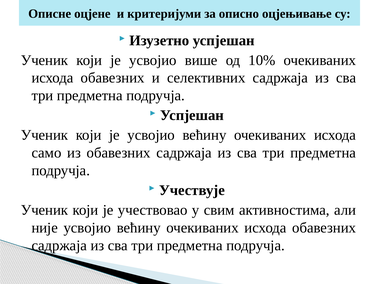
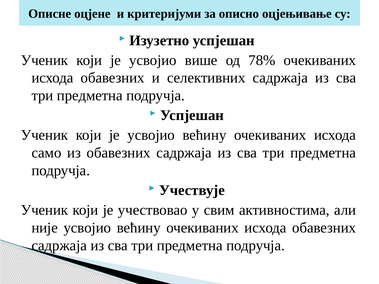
10%: 10% -> 78%
